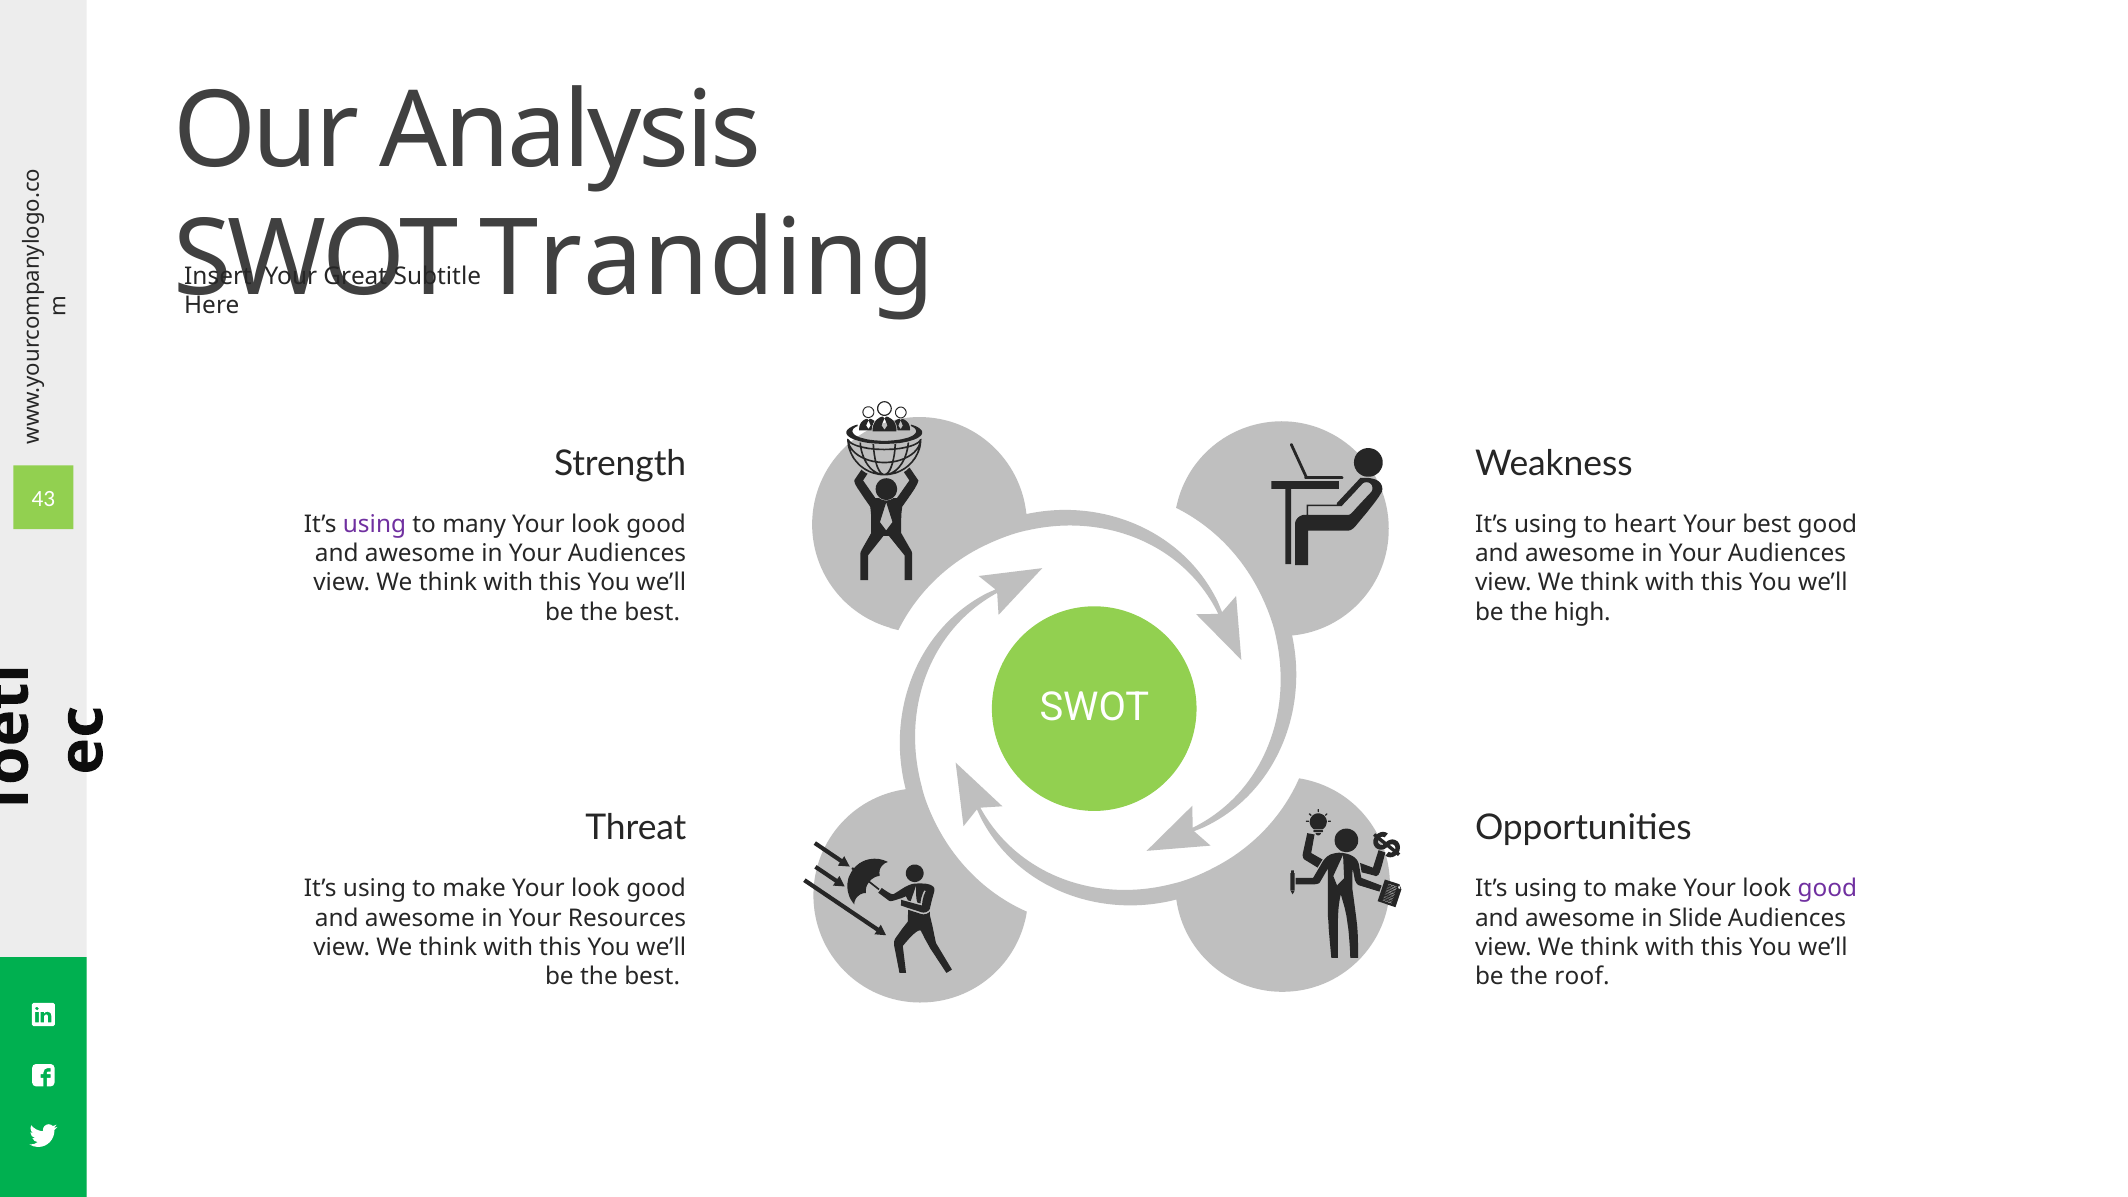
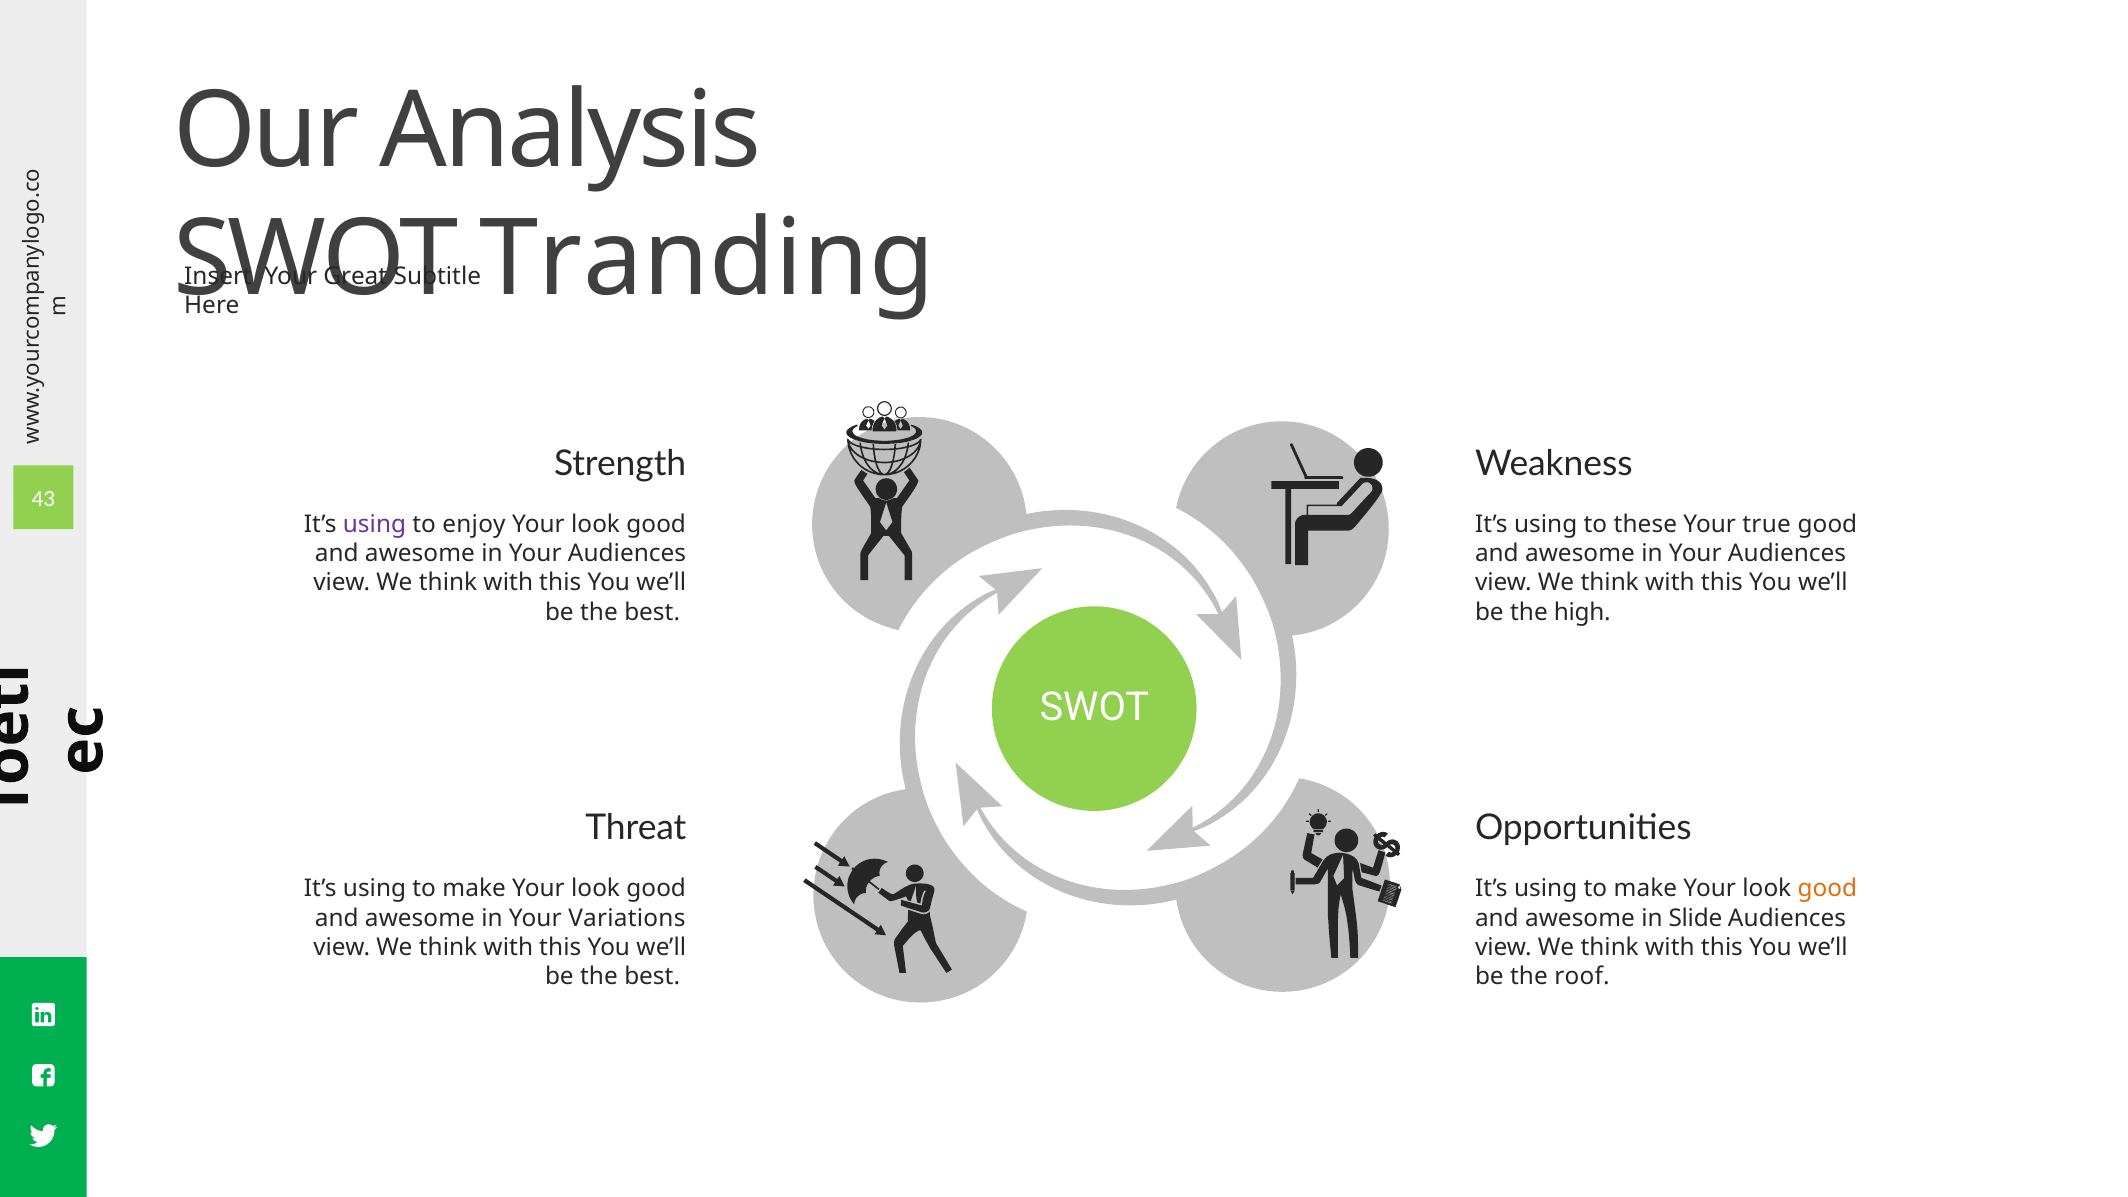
many: many -> enjoy
heart: heart -> these
Your best: best -> true
good at (1827, 889) colour: purple -> orange
Resources: Resources -> Variations
